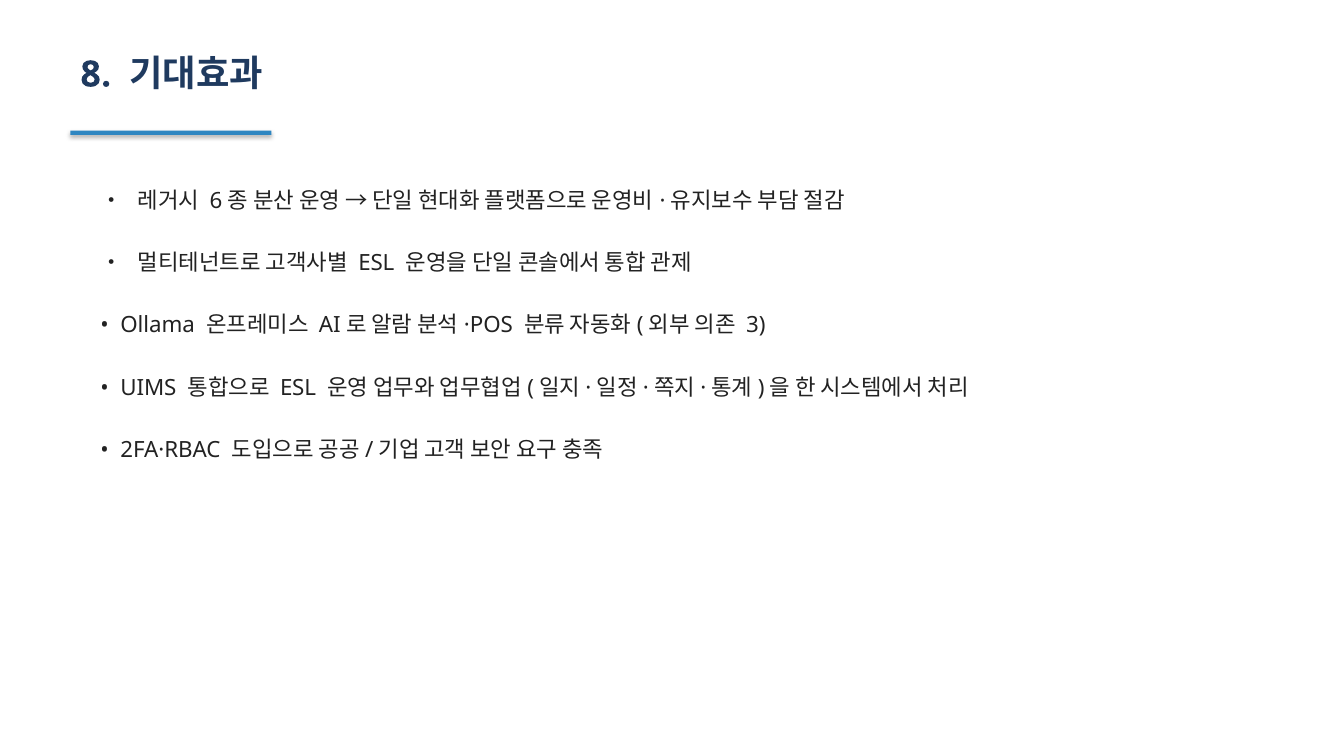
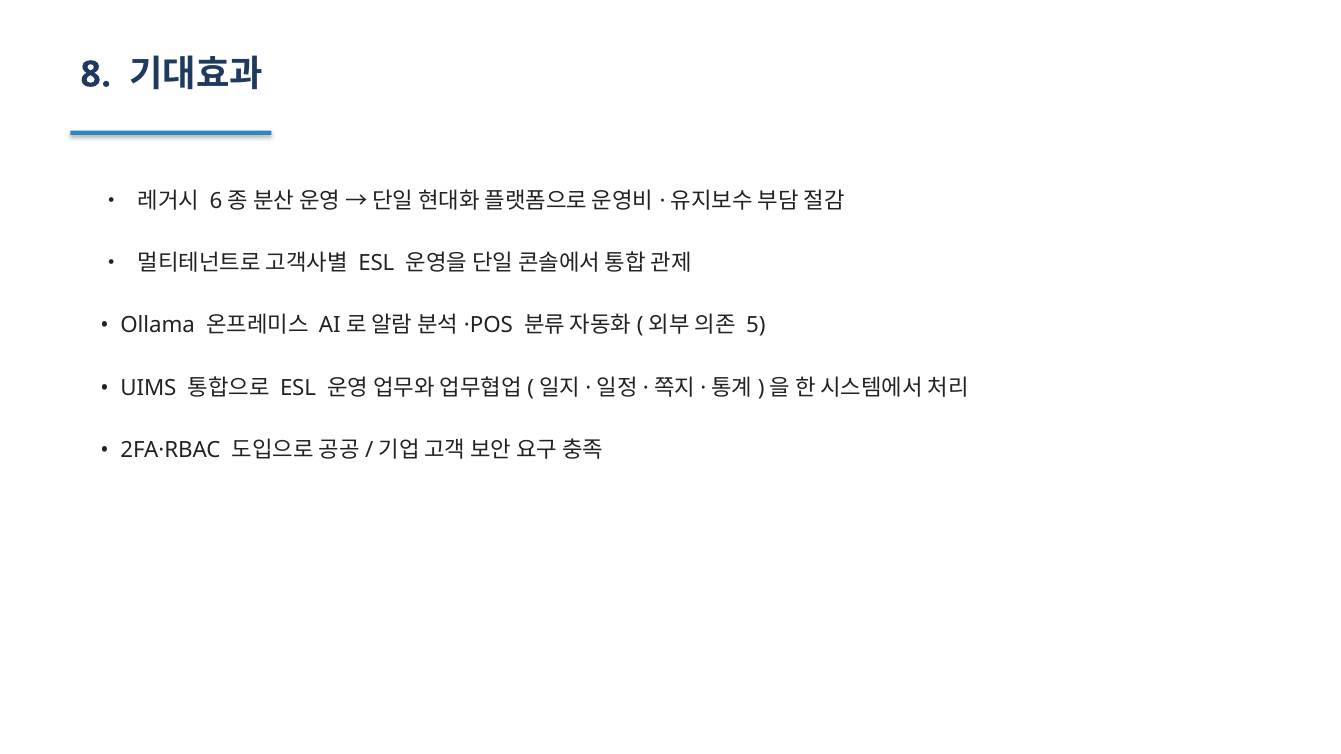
3: 3 -> 5
